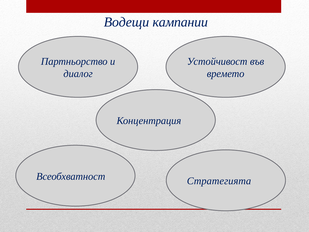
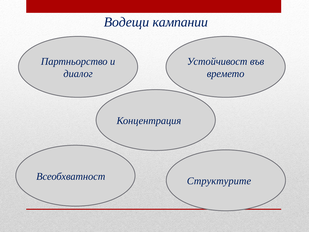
Стратегията: Стратегията -> Структурите
